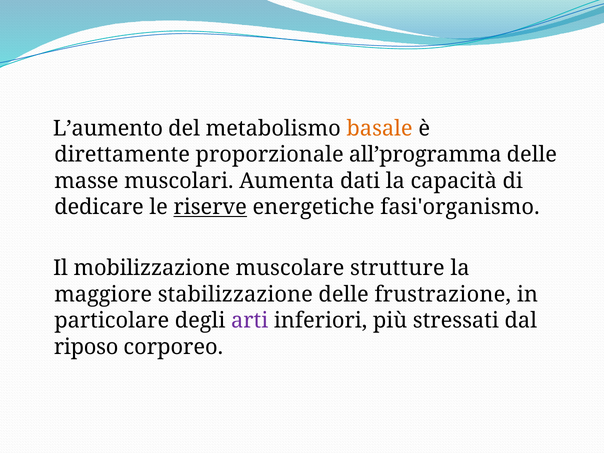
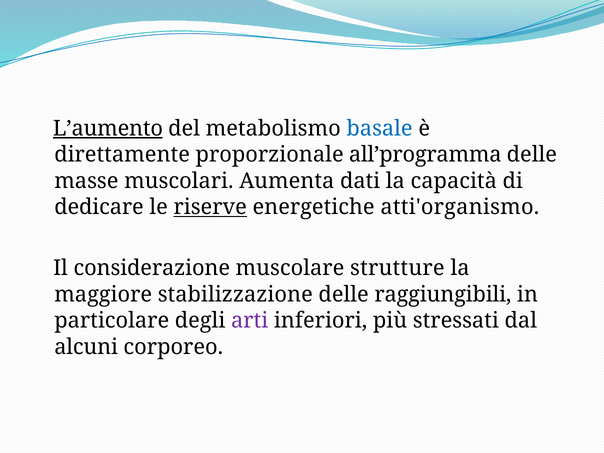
L’aumento underline: none -> present
basale colour: orange -> blue
fasi'organismo: fasi'organismo -> atti'organismo
mobilizzazione: mobilizzazione -> considerazione
frustrazione: frustrazione -> raggiungibili
riposo: riposo -> alcuni
